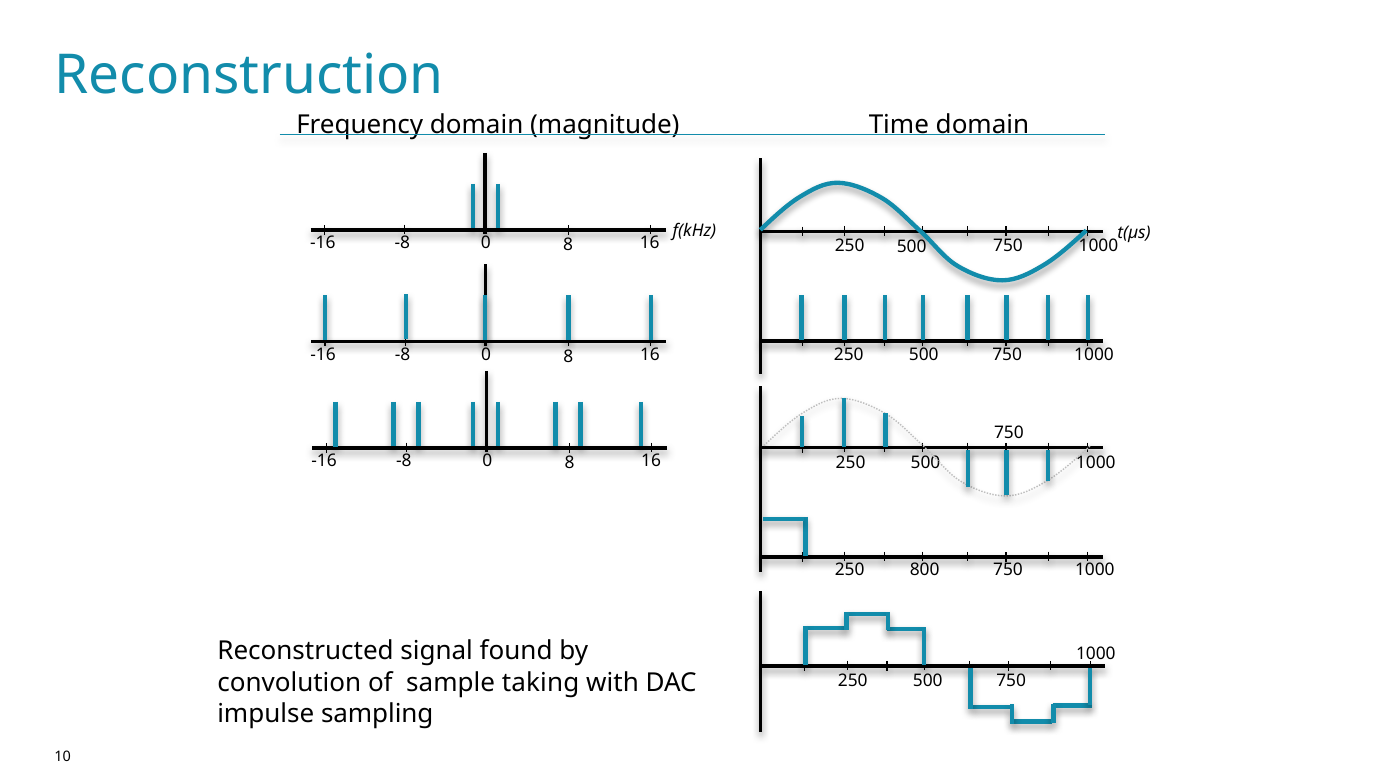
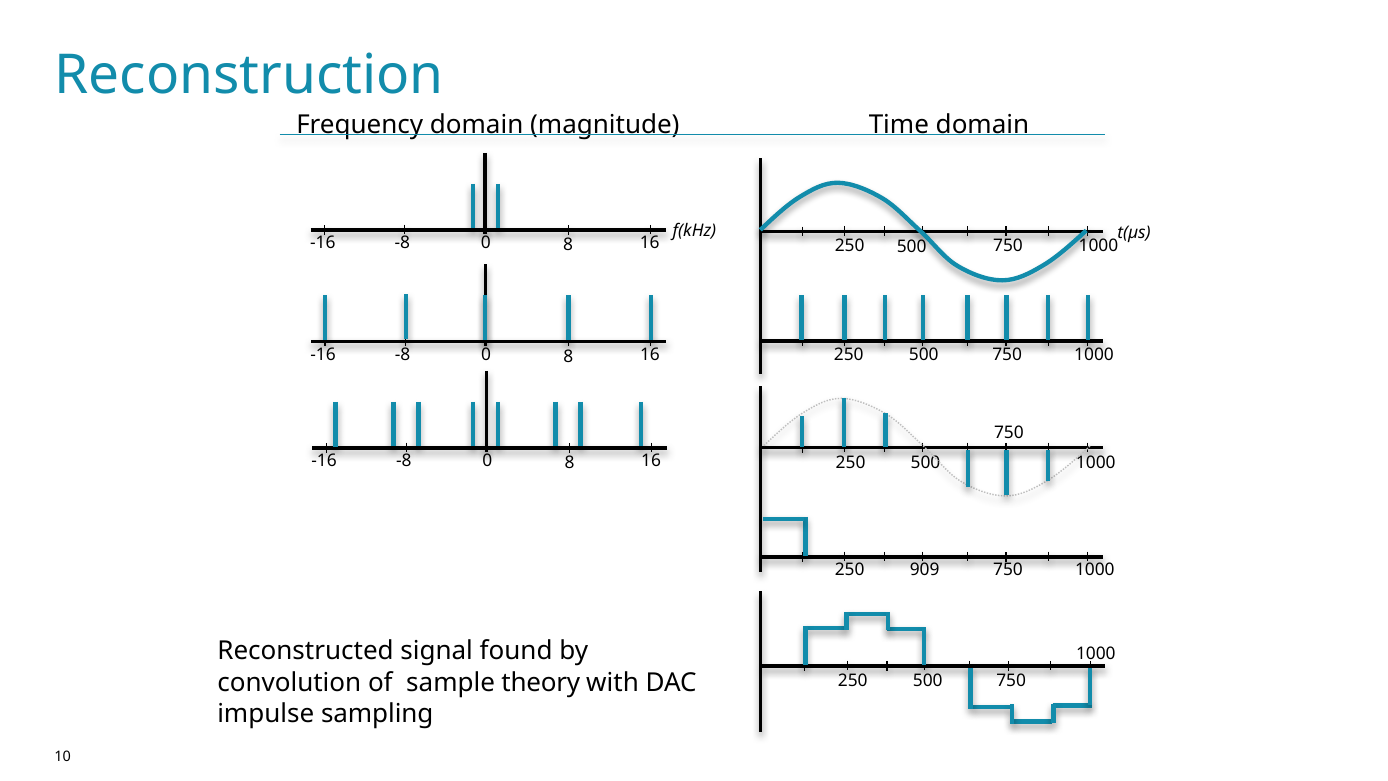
800: 800 -> 909
taking: taking -> theory
